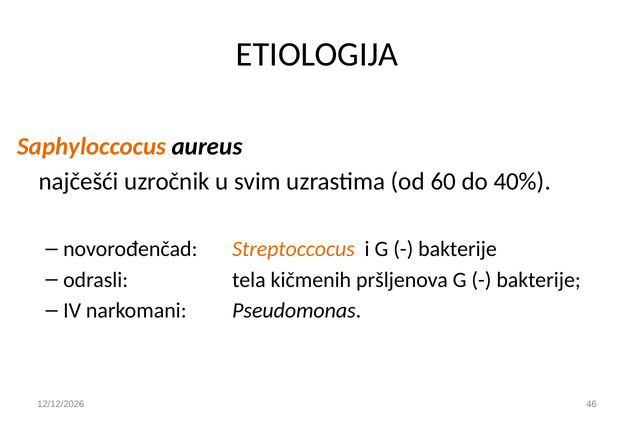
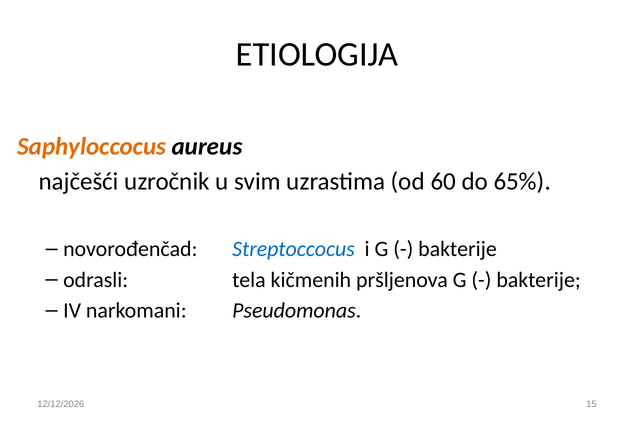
40%: 40% -> 65%
Streptoccocus colour: orange -> blue
46: 46 -> 15
